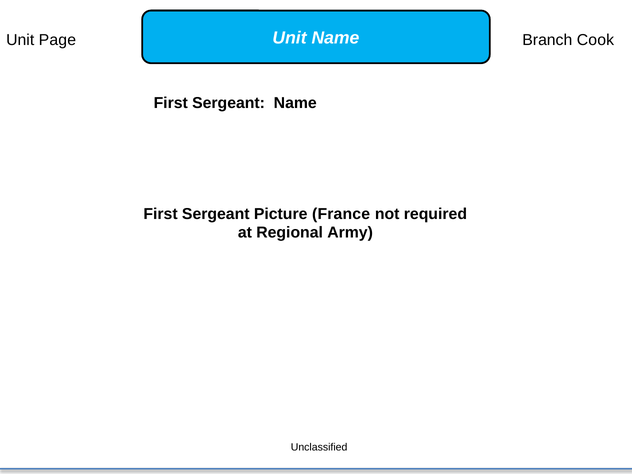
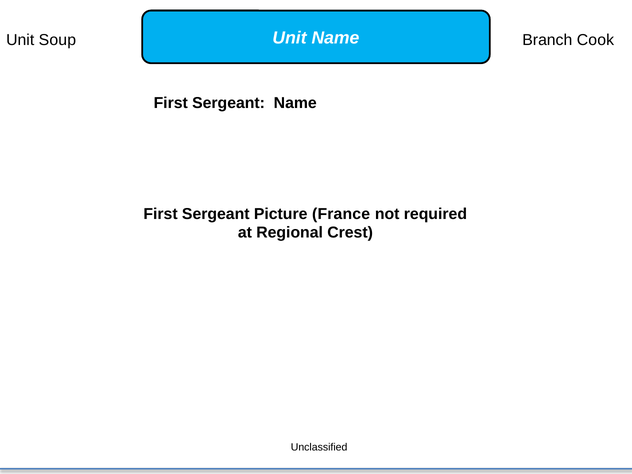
Page: Page -> Soup
Army: Army -> Crest
